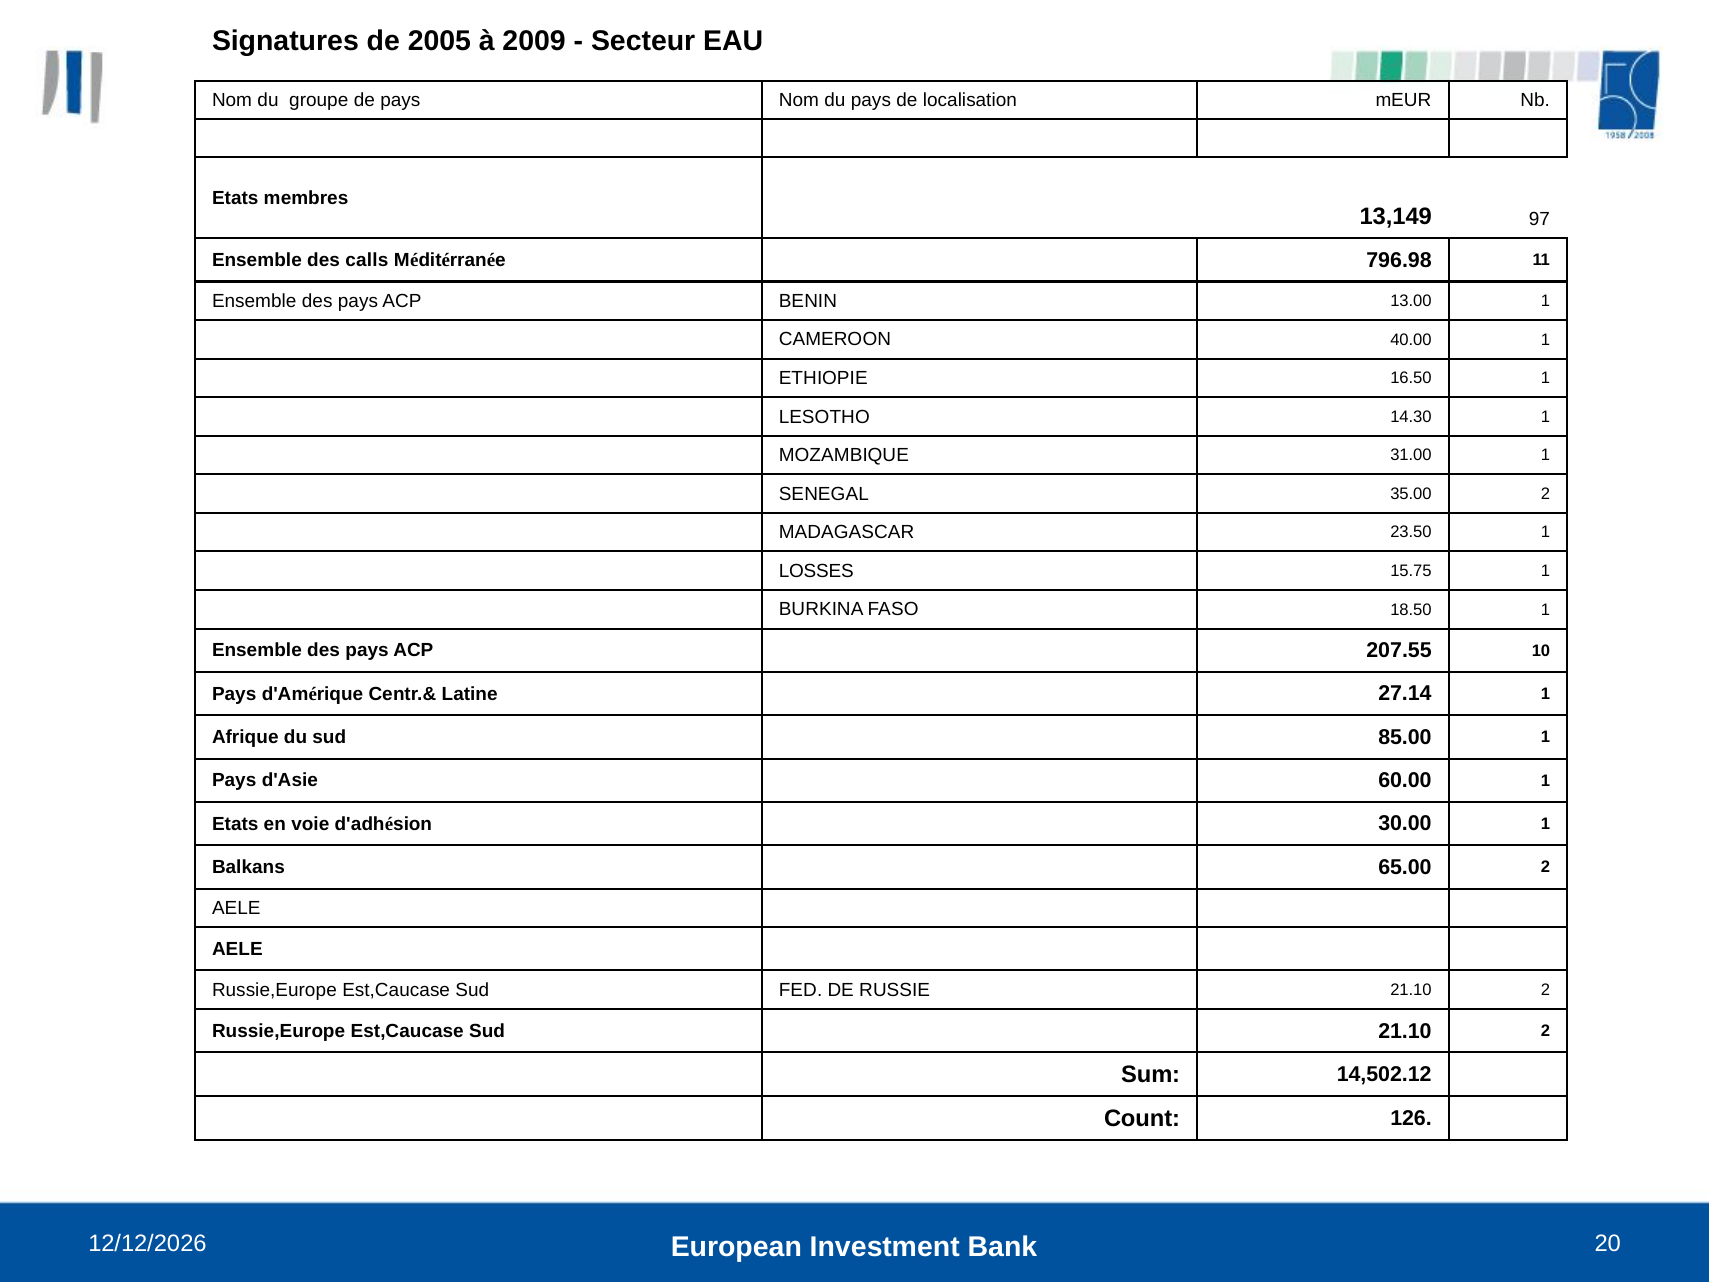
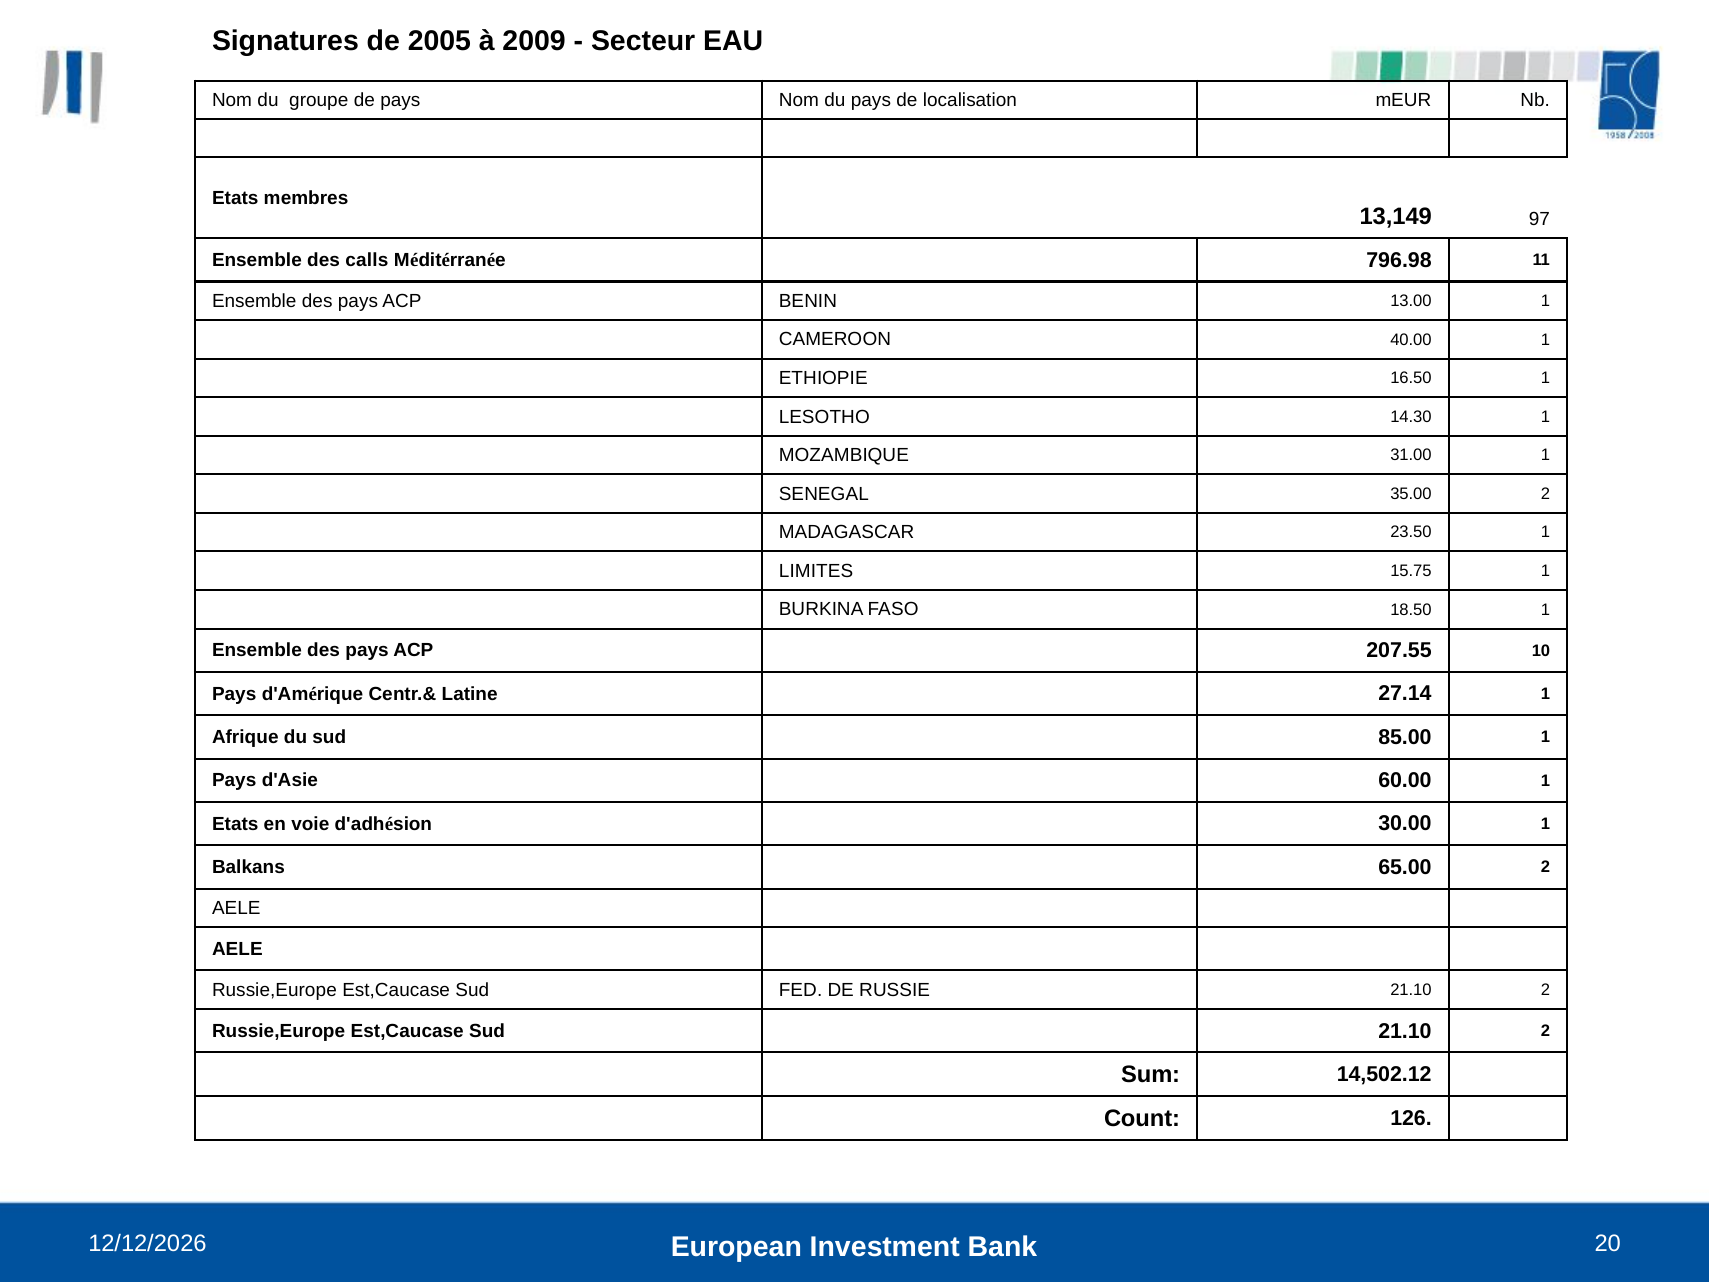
LOSSES: LOSSES -> LIMITES
